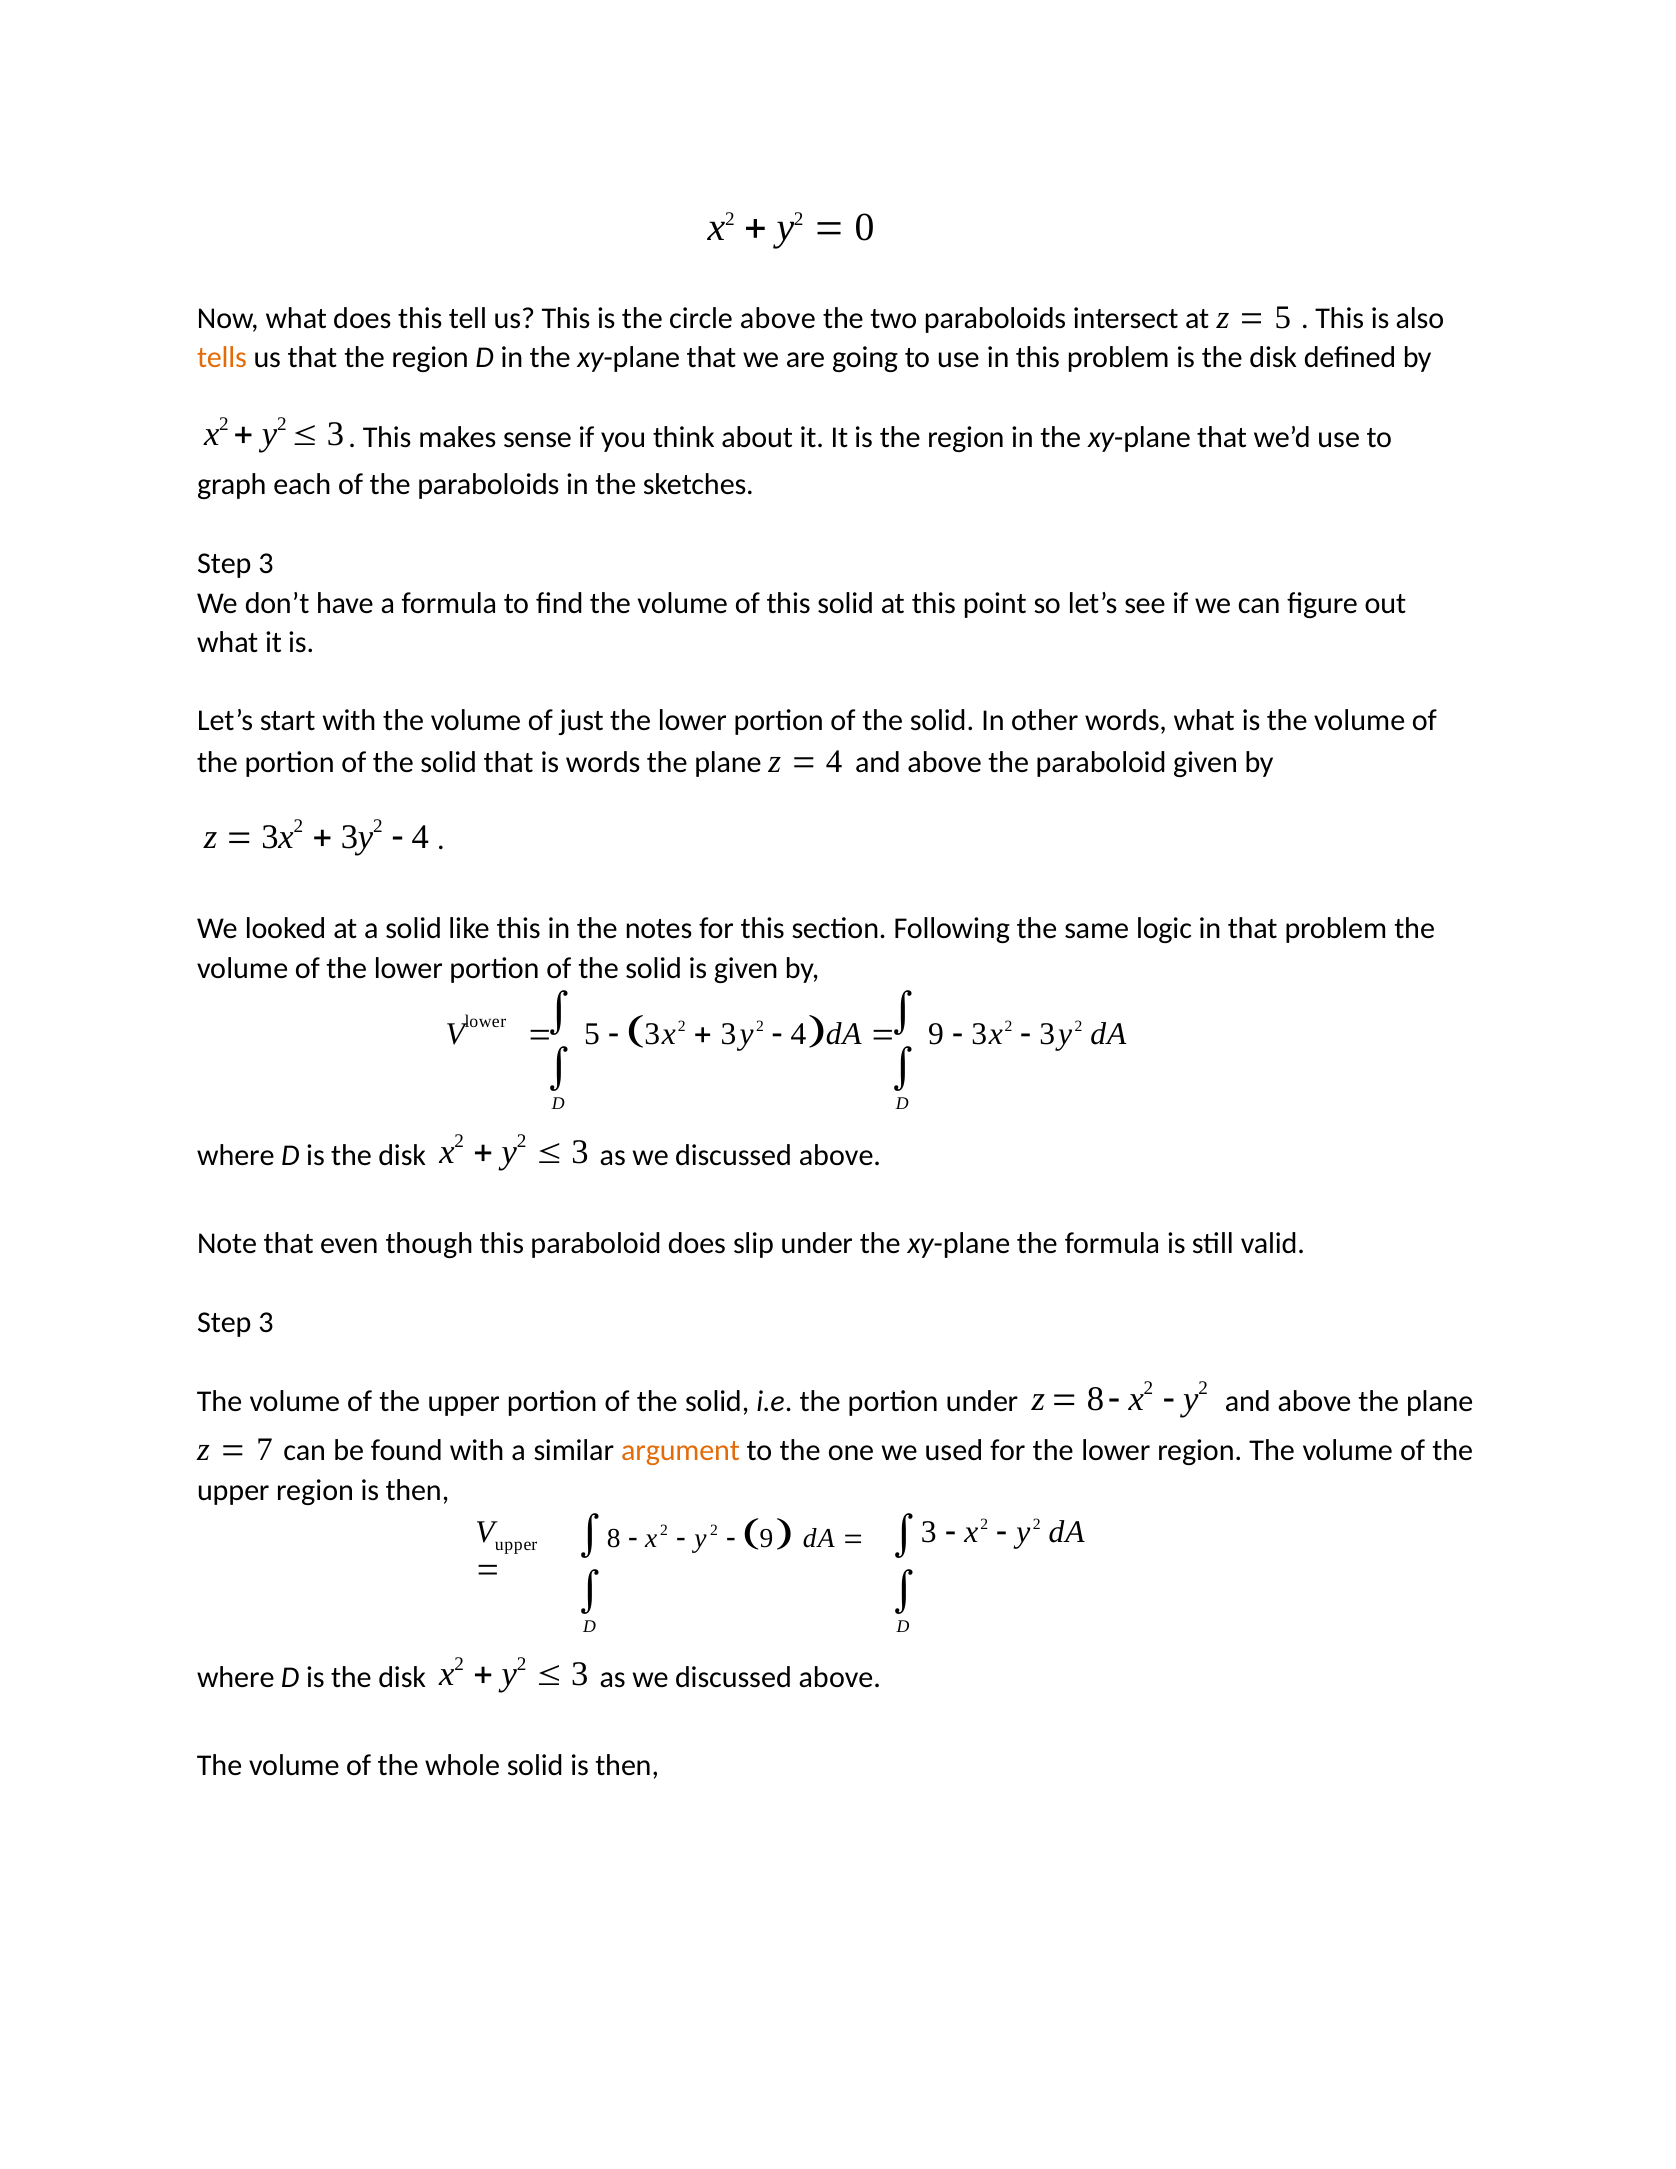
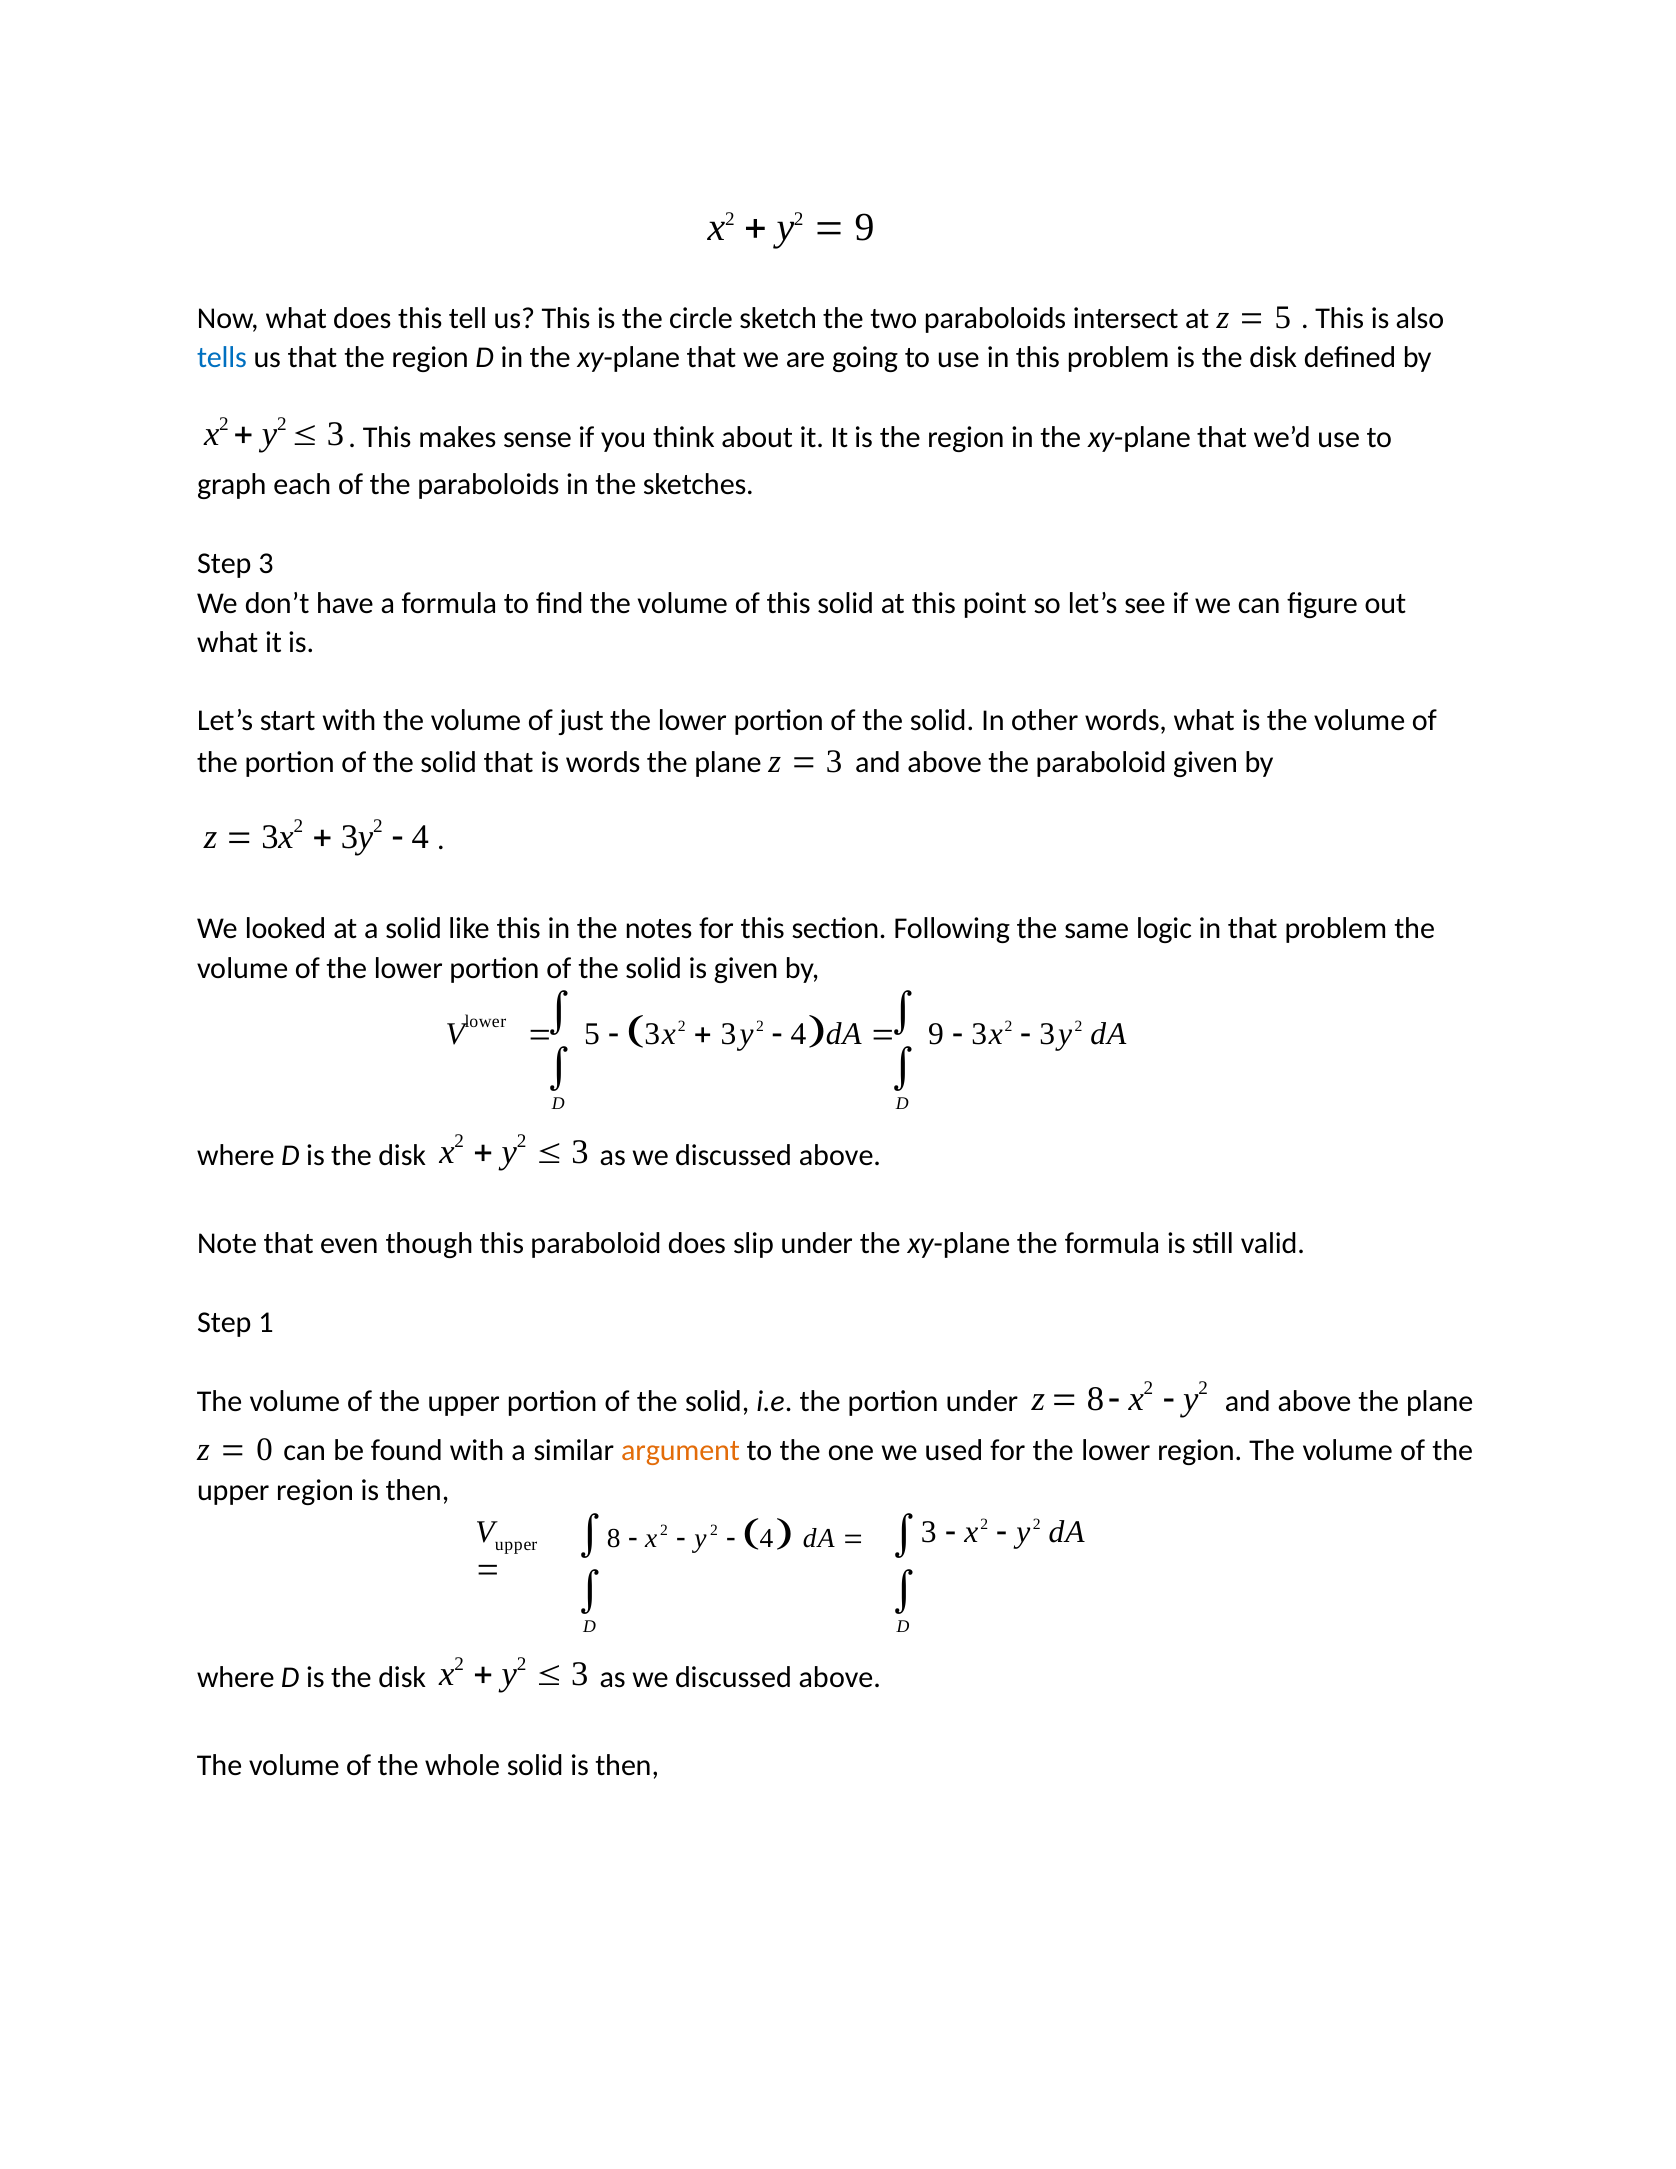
0 at (865, 227): 0 -> 9
circle above: above -> sketch
tells colour: orange -> blue
4 at (834, 762): 4 -> 3
3 at (266, 1323): 3 -> 1
7: 7 -> 0
9 at (766, 1538): 9 -> 4
